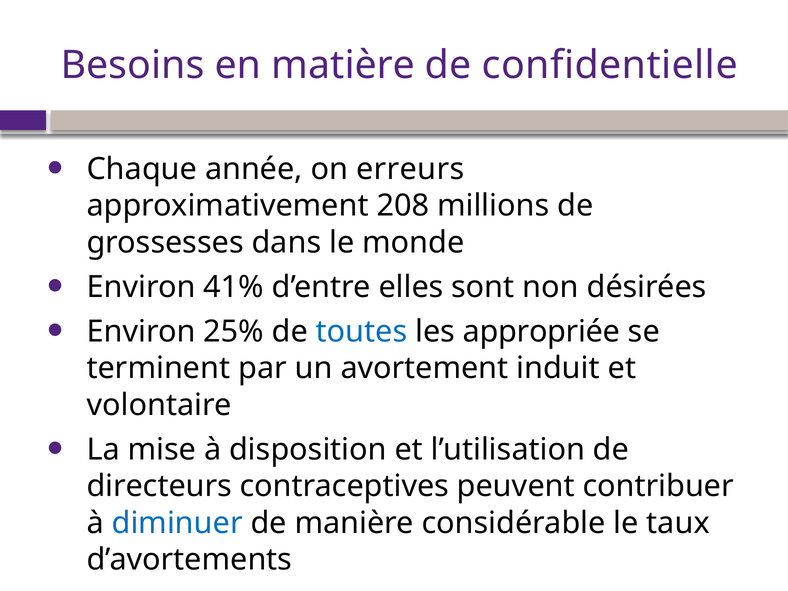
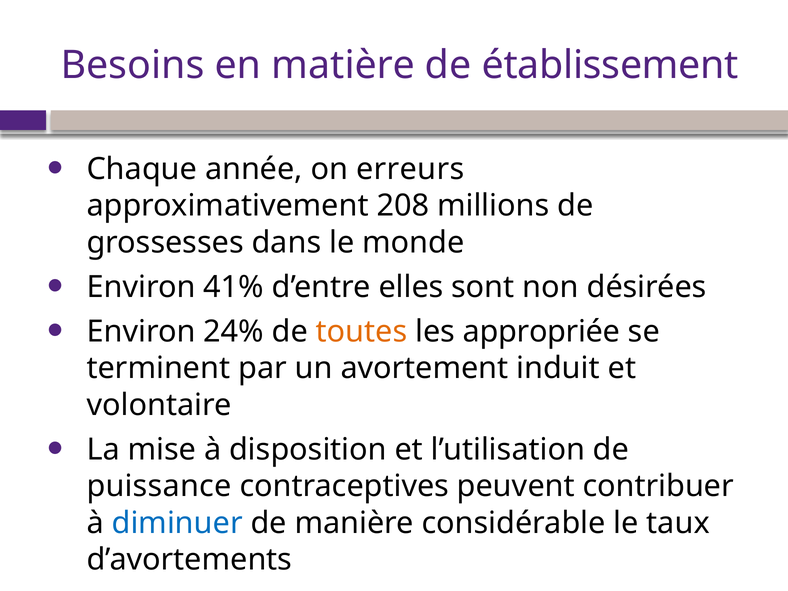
confidentielle: confidentielle -> établissement
25%: 25% -> 24%
toutes colour: blue -> orange
directeurs: directeurs -> puissance
